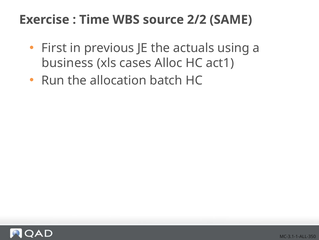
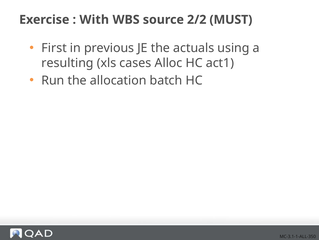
Time: Time -> With
SAME: SAME -> MUST
business: business -> resulting
